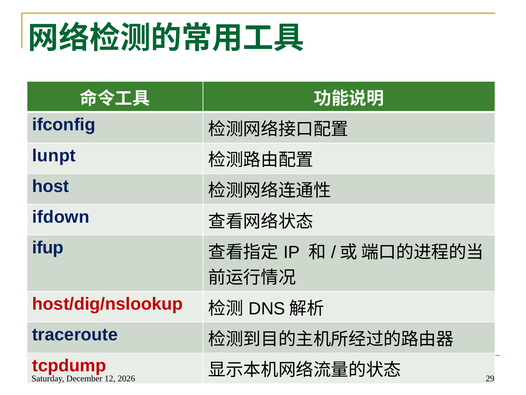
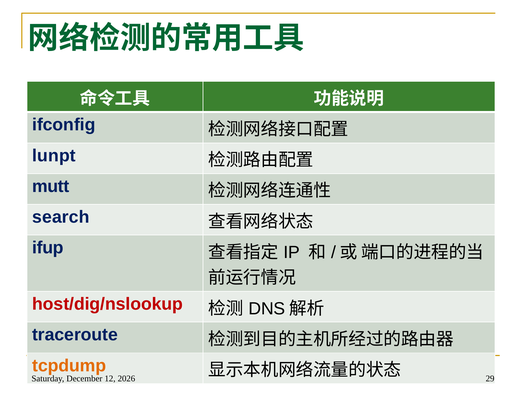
host: host -> mutt
ifdown: ifdown -> search
tcpdump colour: red -> orange
